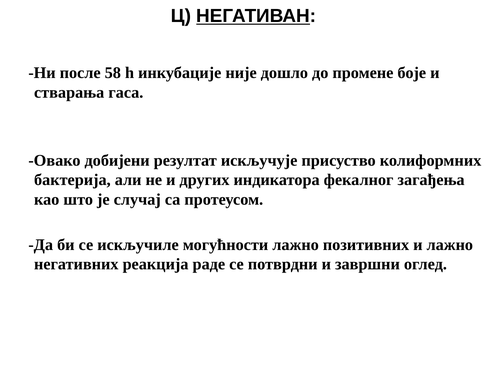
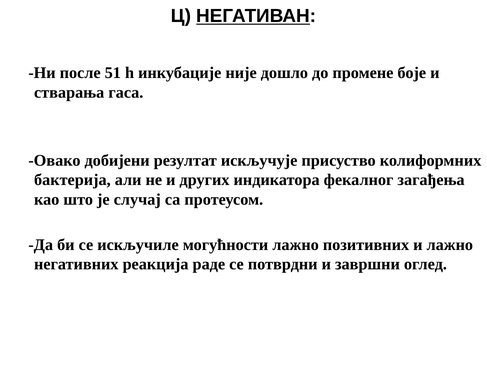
58: 58 -> 51
